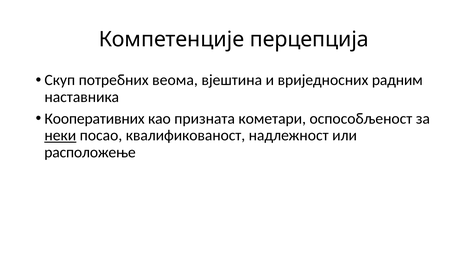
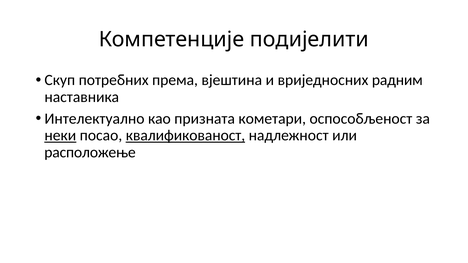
перцепција: перцепција -> подијелити
веома: веома -> према
Кооперативних: Кооперативних -> Интелектуално
квалификованост underline: none -> present
